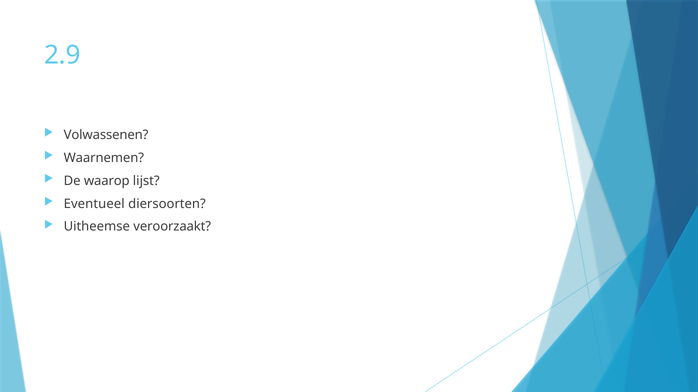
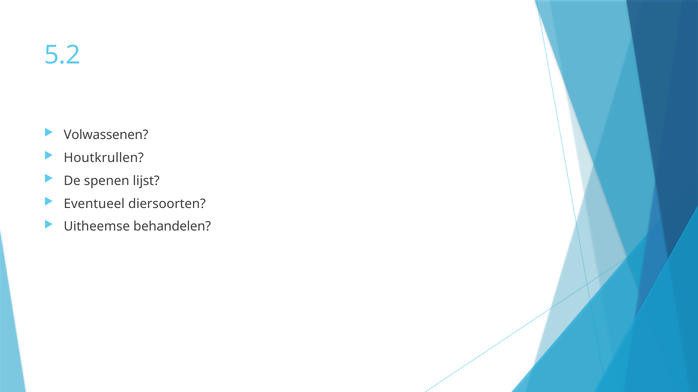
2.9: 2.9 -> 5.2
Waarnemen: Waarnemen -> Houtkrullen
waarop: waarop -> spenen
veroorzaakt: veroorzaakt -> behandelen
